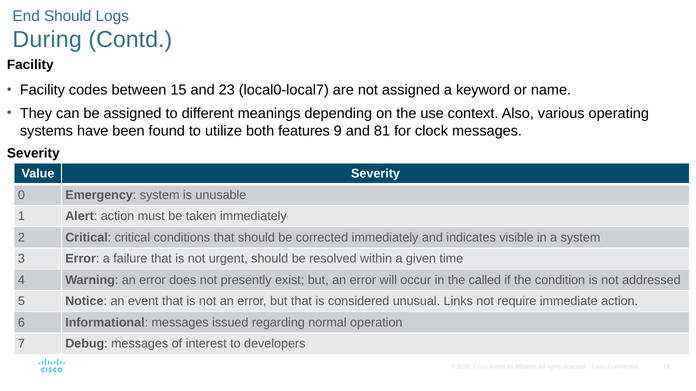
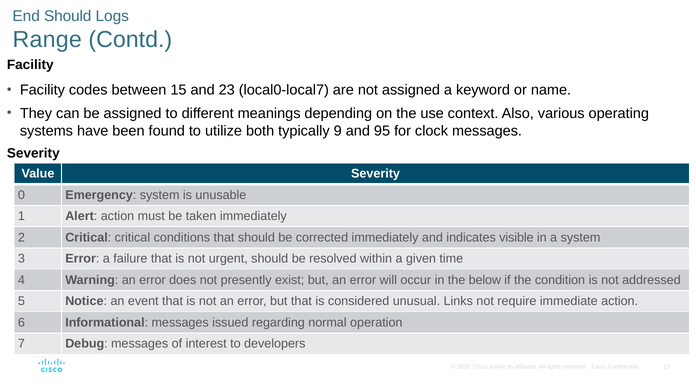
During: During -> Range
features: features -> typically
81: 81 -> 95
called: called -> below
